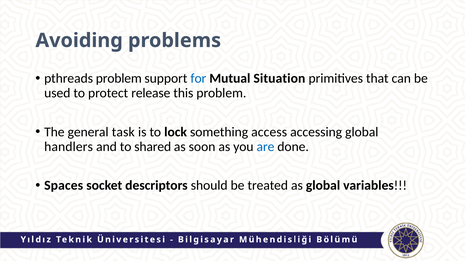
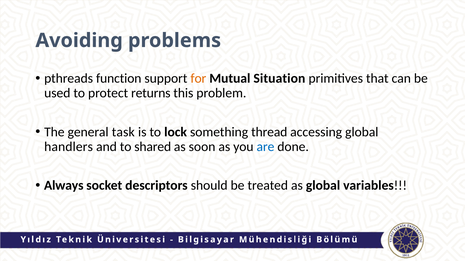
pthreads problem: problem -> function
for colour: blue -> orange
release: release -> returns
access: access -> thread
Spaces: Spaces -> Always
